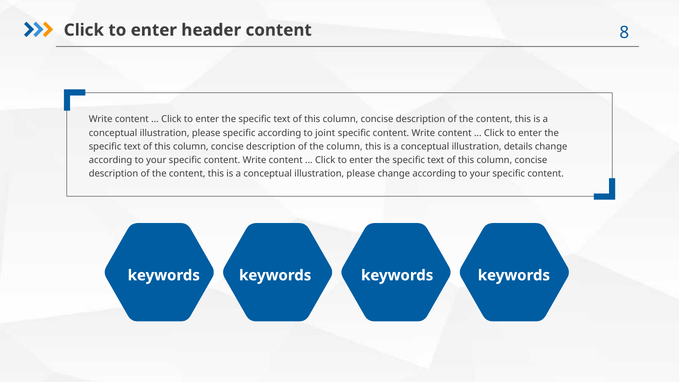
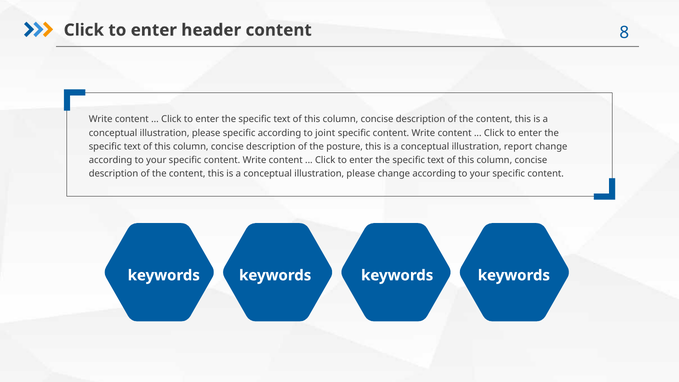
the column: column -> posture
details: details -> report
